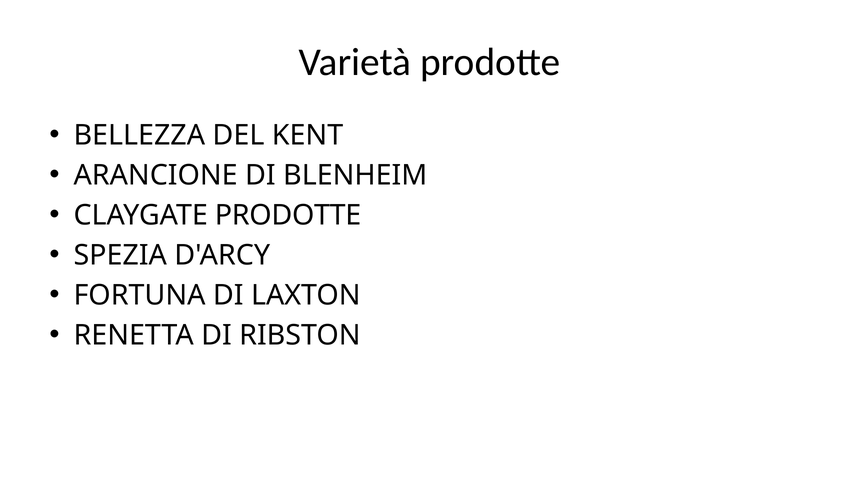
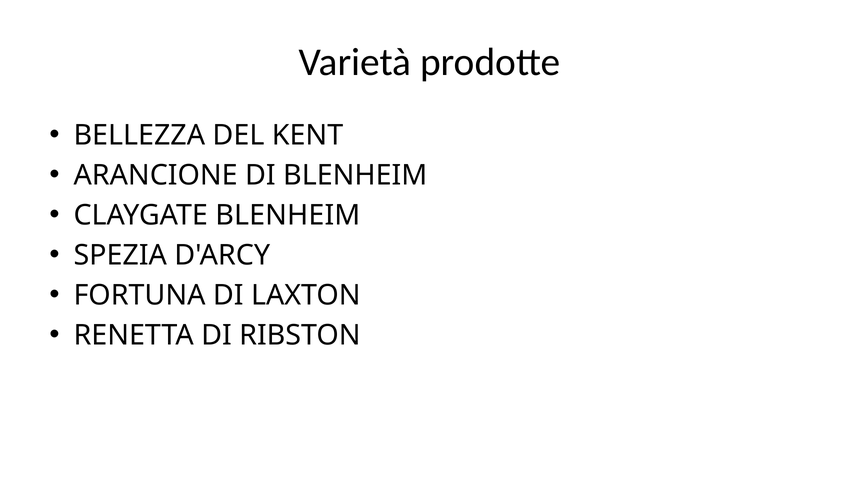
CLAYGATE PRODOTTE: PRODOTTE -> BLENHEIM
